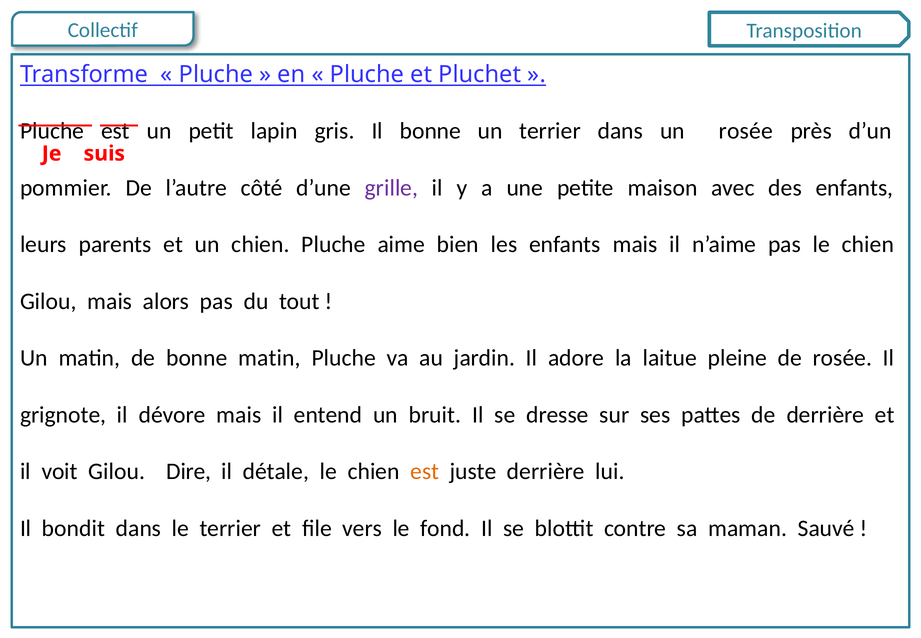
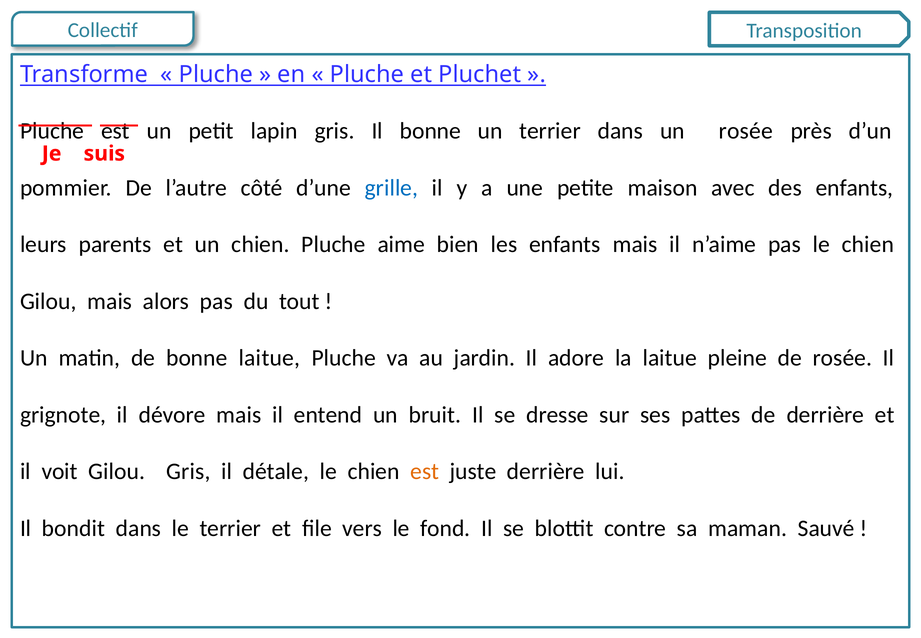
grille colour: purple -> blue
bonne matin: matin -> laitue
Gilou Dire: Dire -> Gris
